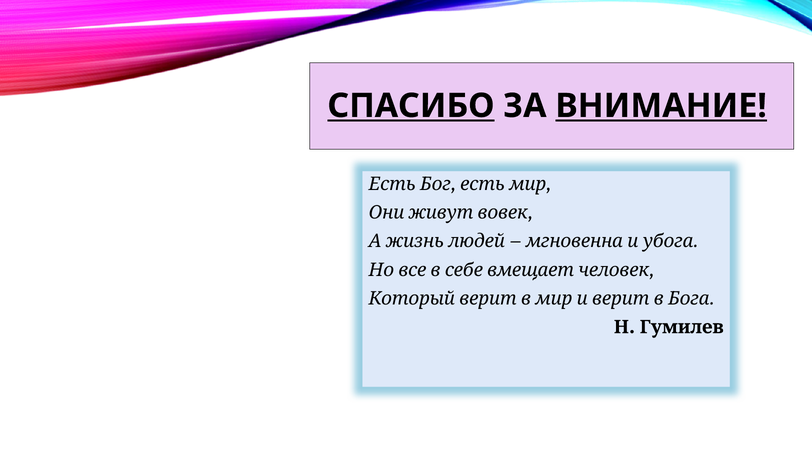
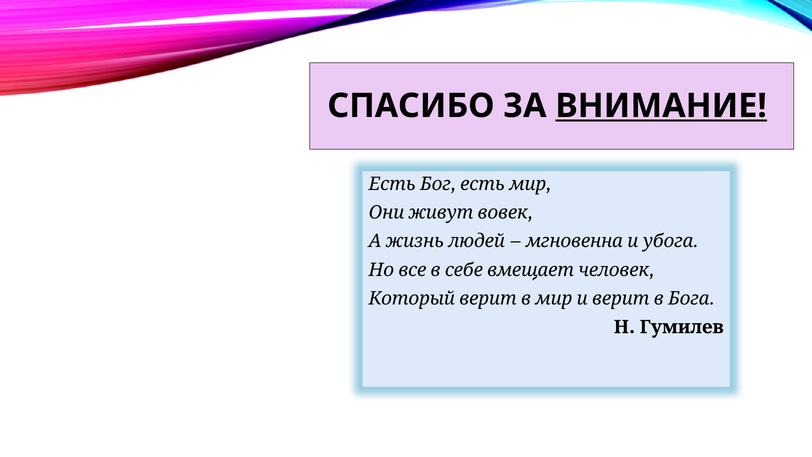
СПАСИБО underline: present -> none
